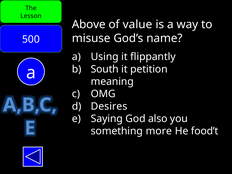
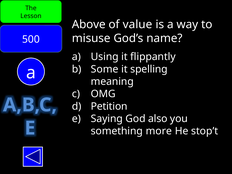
South: South -> Some
petition: petition -> spelling
Desires: Desires -> Petition
food’t: food’t -> stop’t
